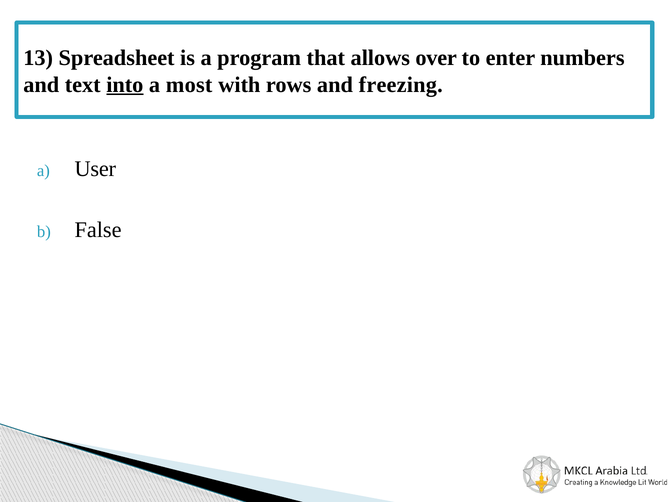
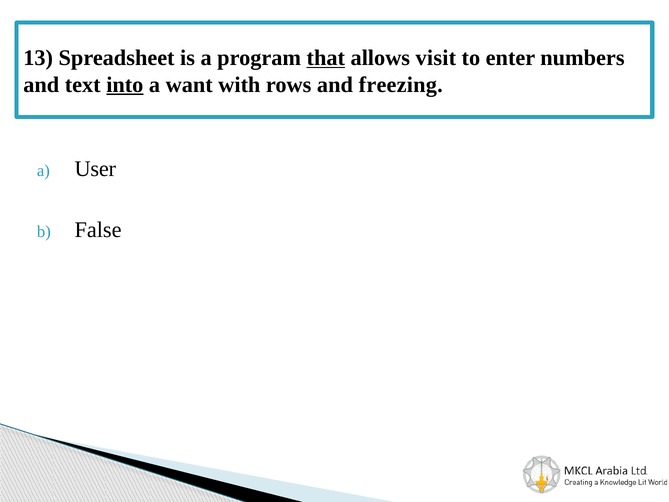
that underline: none -> present
over: over -> visit
most: most -> want
